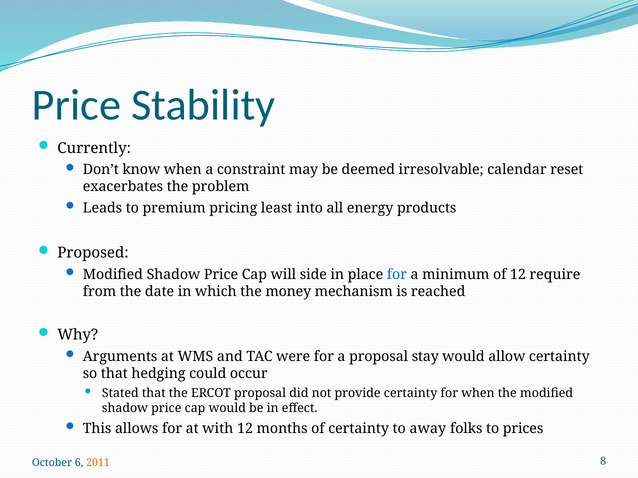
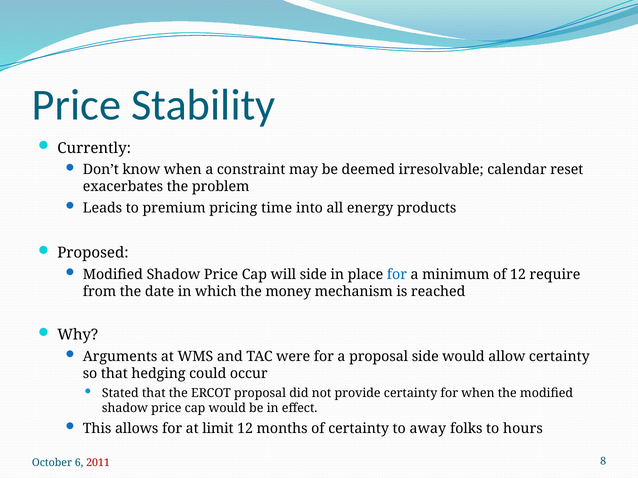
least: least -> time
proposal stay: stay -> side
with: with -> limit
prices: prices -> hours
2011 colour: orange -> red
